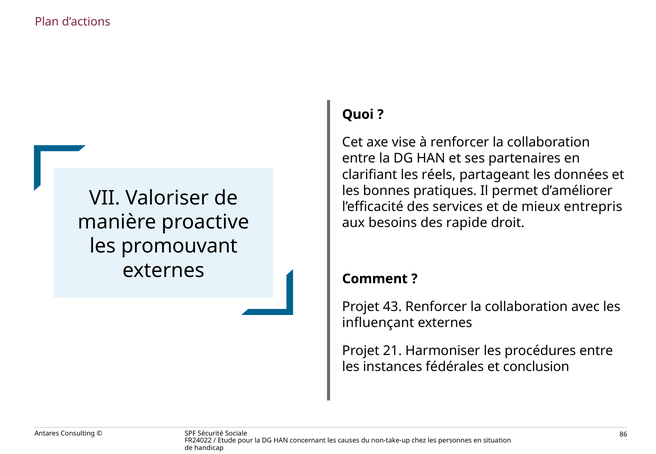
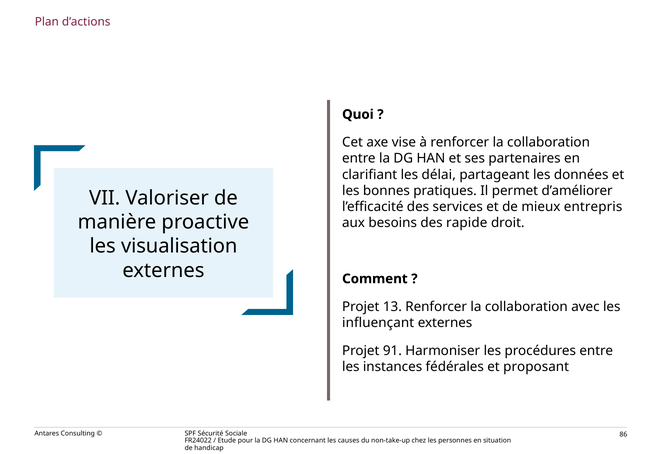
réels: réels -> délai
promouvant: promouvant -> visualisation
43: 43 -> 13
21: 21 -> 91
conclusion: conclusion -> proposant
